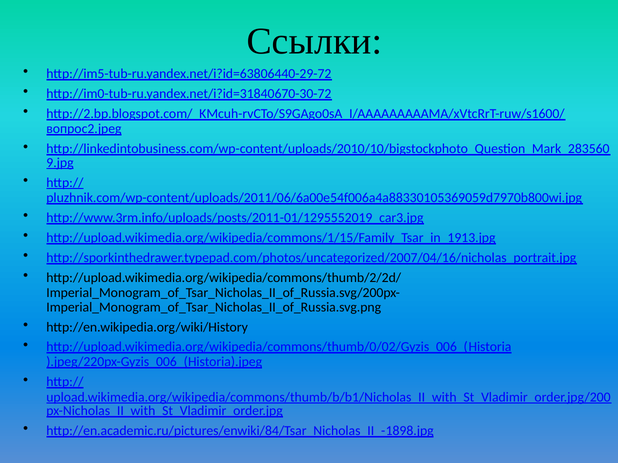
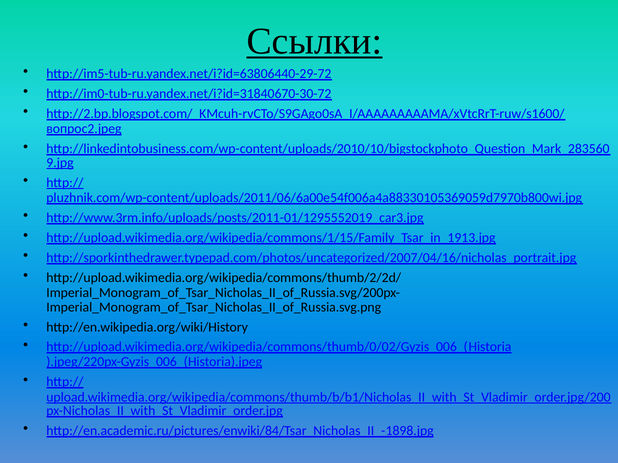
Ссылки underline: none -> present
